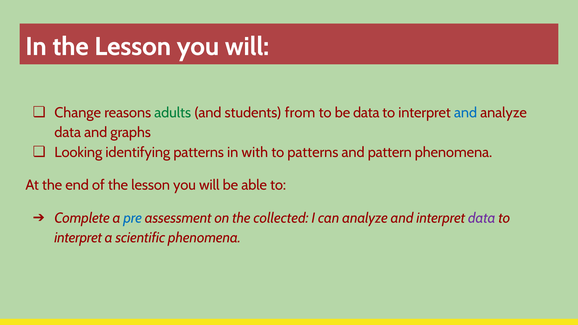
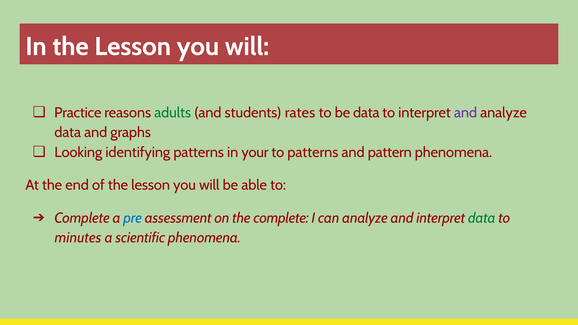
Change: Change -> Practice
from: from -> rates
and at (466, 113) colour: blue -> purple
with: with -> your
the collected: collected -> complete
data at (482, 218) colour: purple -> green
interpret at (78, 238): interpret -> minutes
